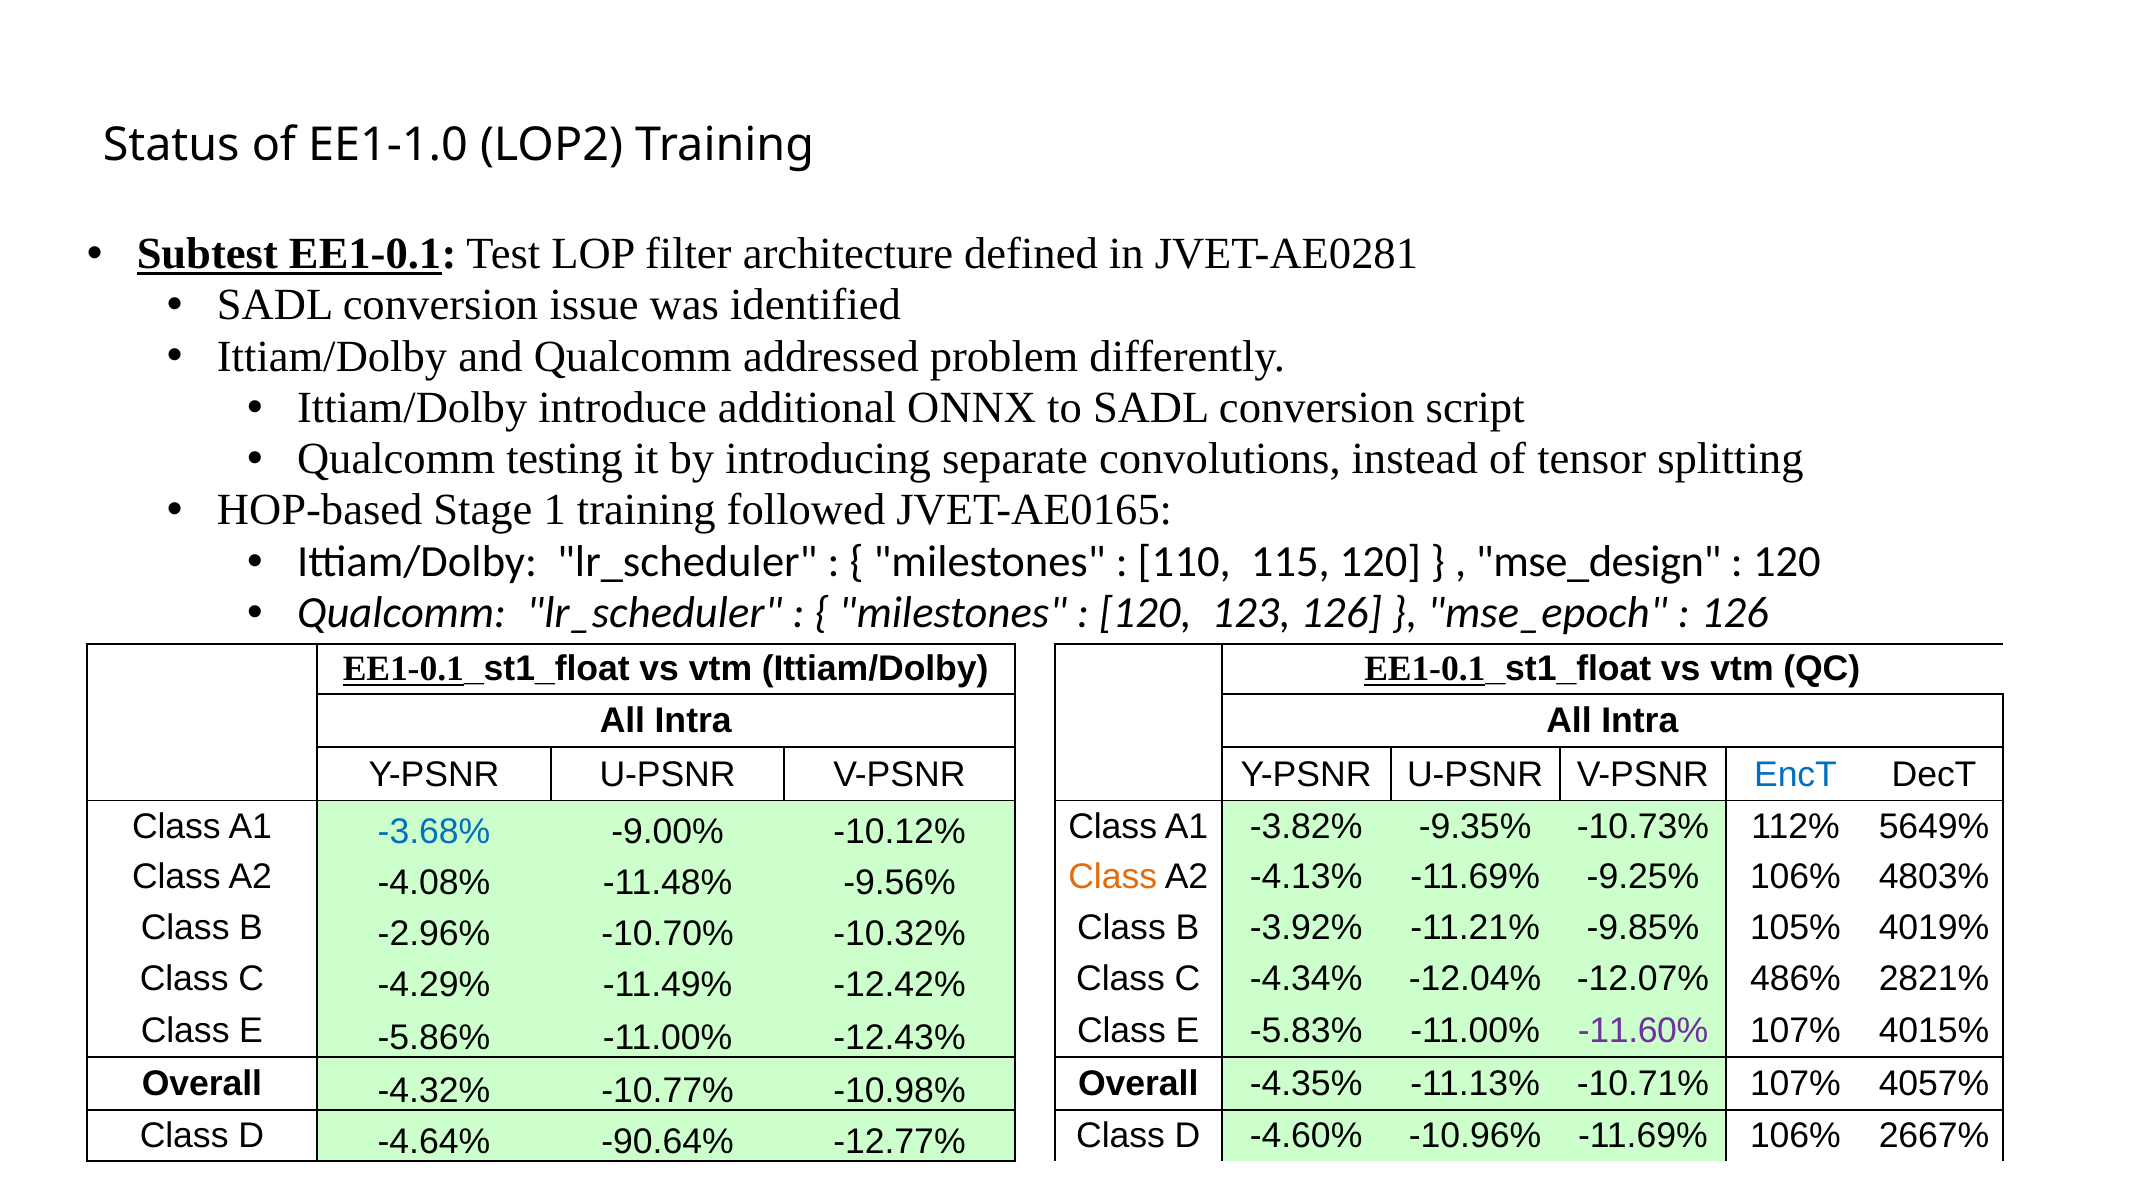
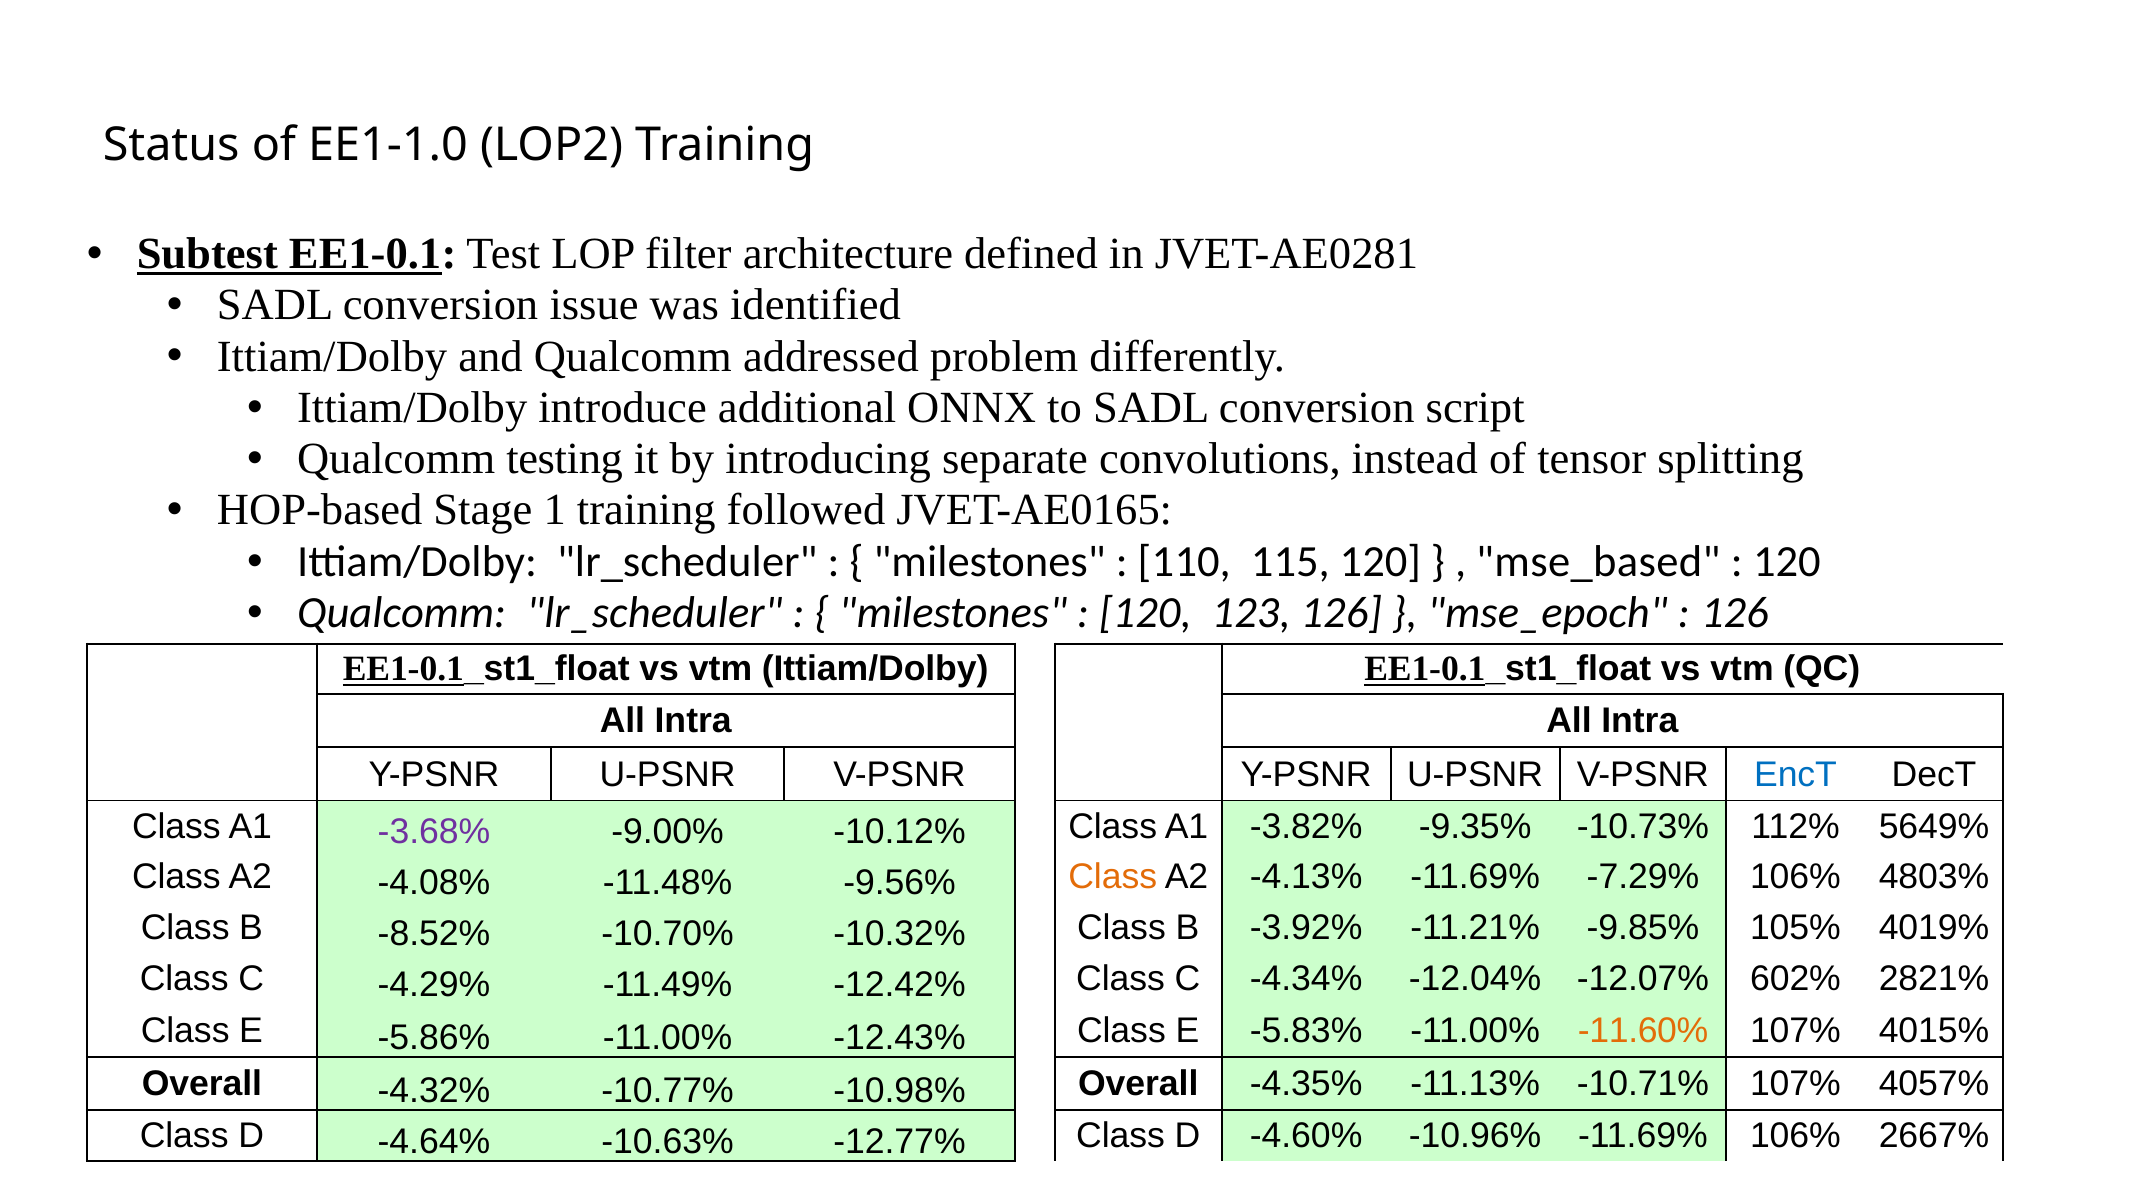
mse_design: mse_design -> mse_based
-3.68% colour: blue -> purple
-9.25%: -9.25% -> -7.29%
-2.96%: -2.96% -> -8.52%
486%: 486% -> 602%
-11.60% colour: purple -> orange
-90.64%: -90.64% -> -10.63%
